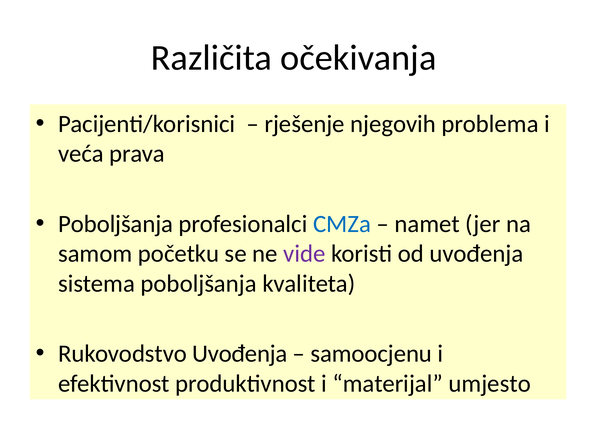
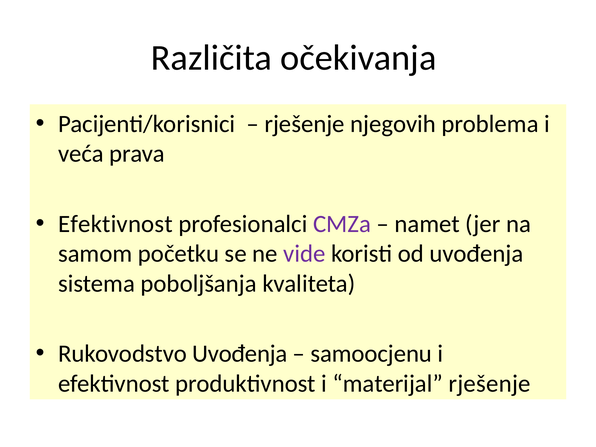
Poboljšanja at (116, 224): Poboljšanja -> Efektivnost
CMZa colour: blue -> purple
materijal umjesto: umjesto -> rješenje
